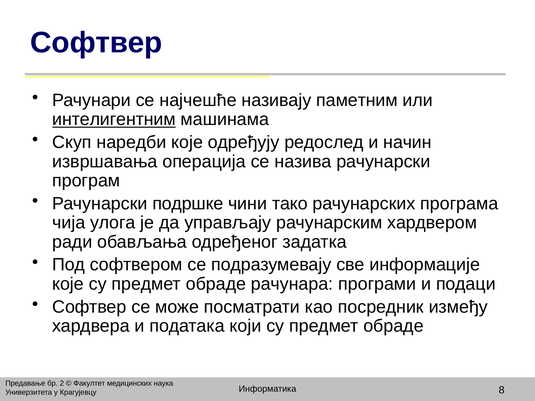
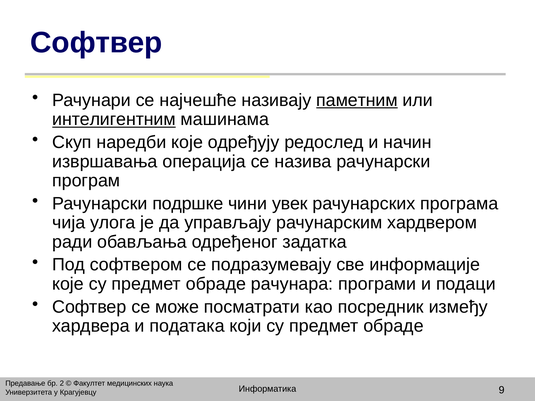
паметним underline: none -> present
тако: тако -> увек
8: 8 -> 9
